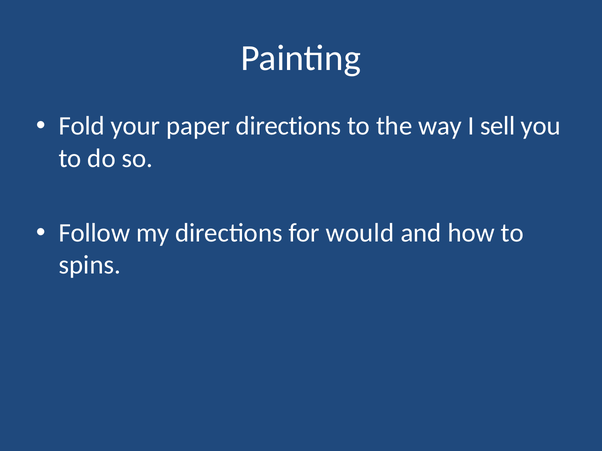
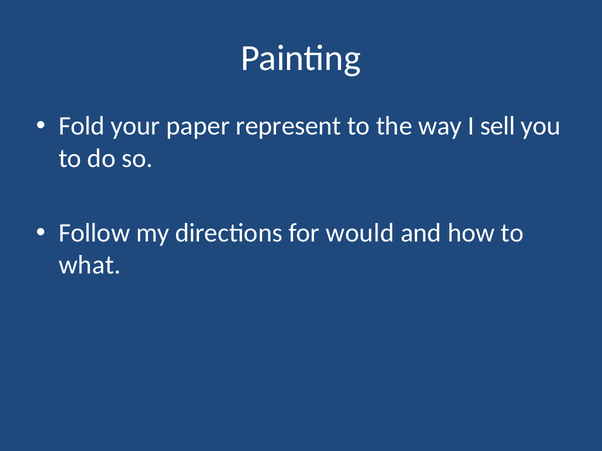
paper directions: directions -> represent
spins: spins -> what
